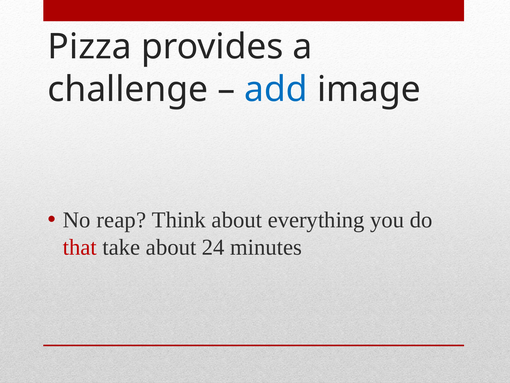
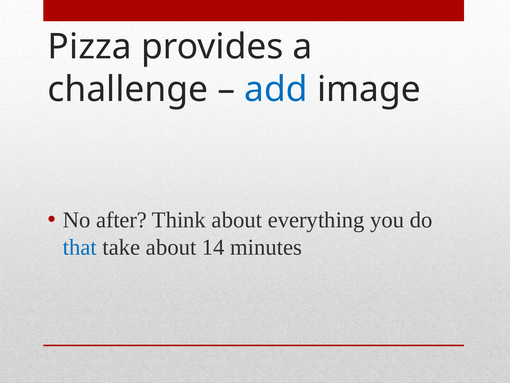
reap: reap -> after
that colour: red -> blue
24: 24 -> 14
